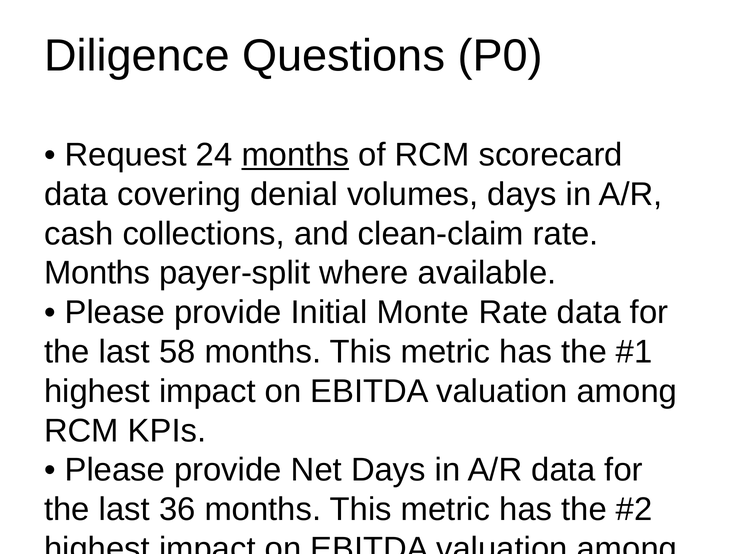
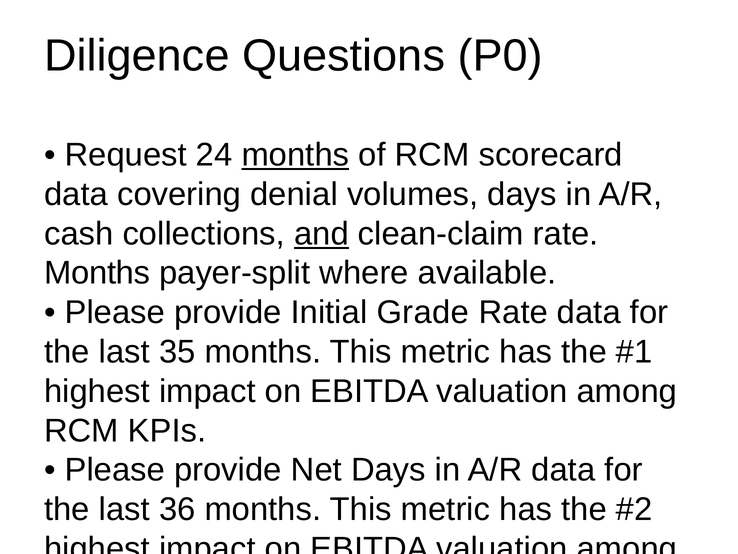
and underline: none -> present
Monte: Monte -> Grade
58: 58 -> 35
